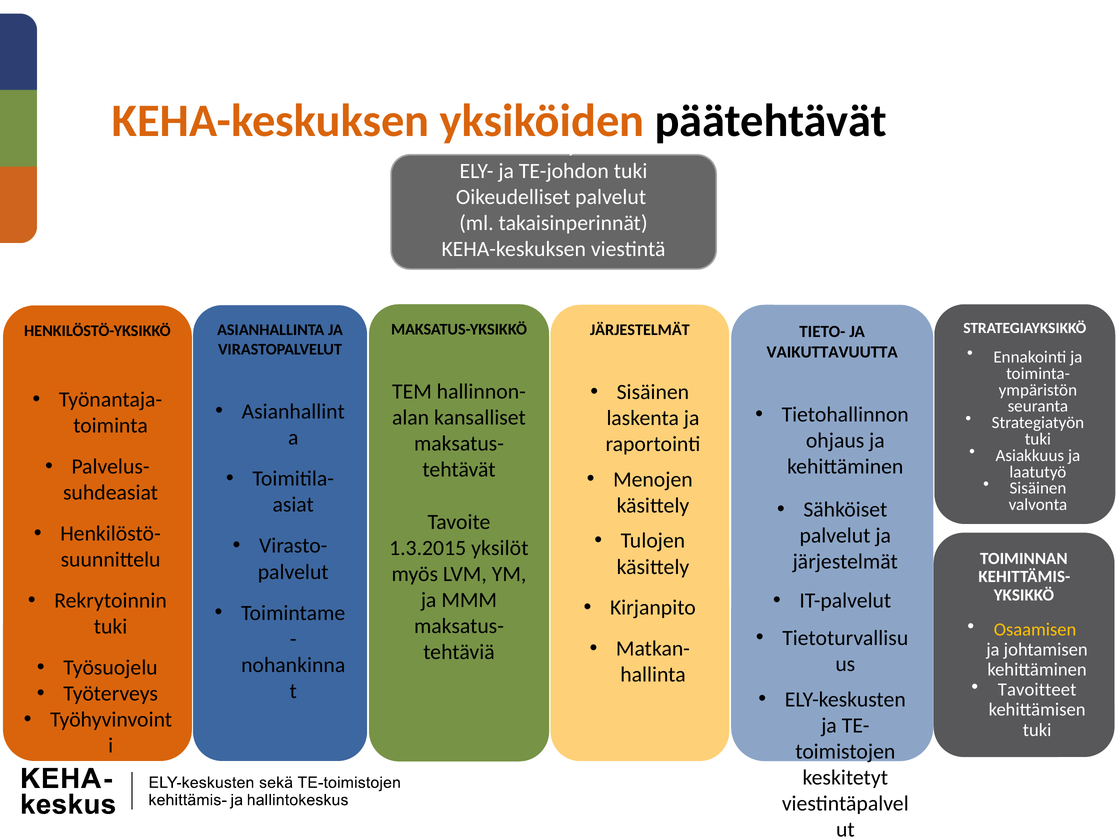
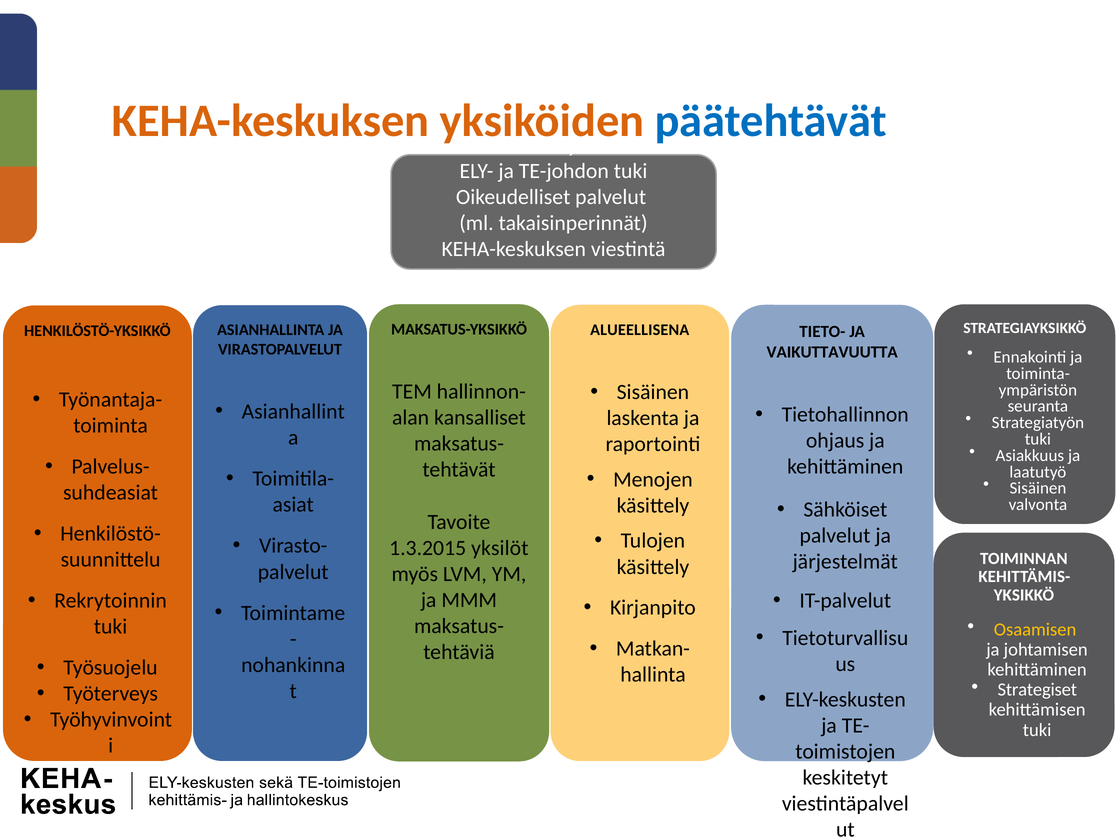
päätehtävät colour: black -> blue
JÄRJESTELMÄT at (640, 330): JÄRJESTELMÄT -> ALUEELLISENA
Tavoitteet: Tavoitteet -> Strategiset
